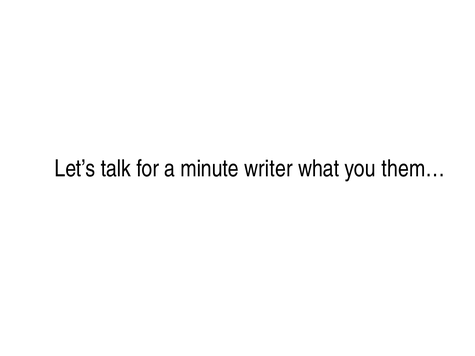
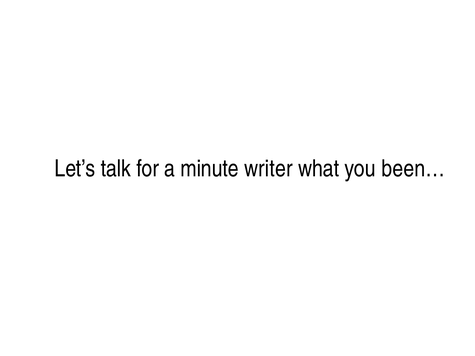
them…: them… -> been…
